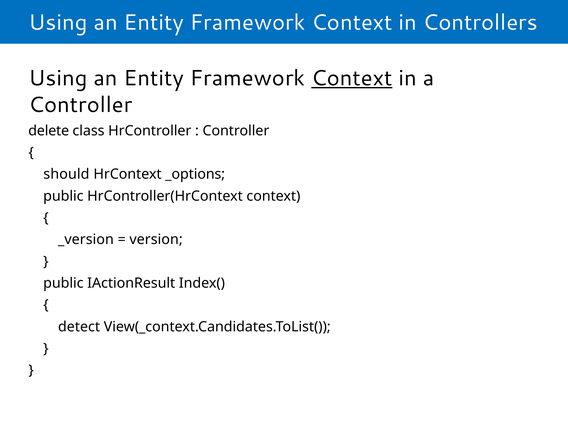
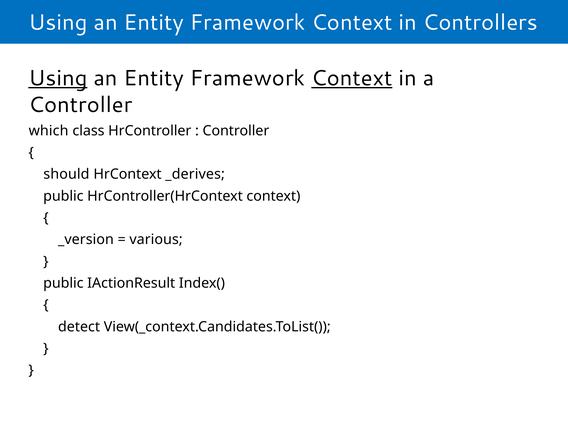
Using at (58, 78) underline: none -> present
delete: delete -> which
_options: _options -> _derives
version: version -> various
